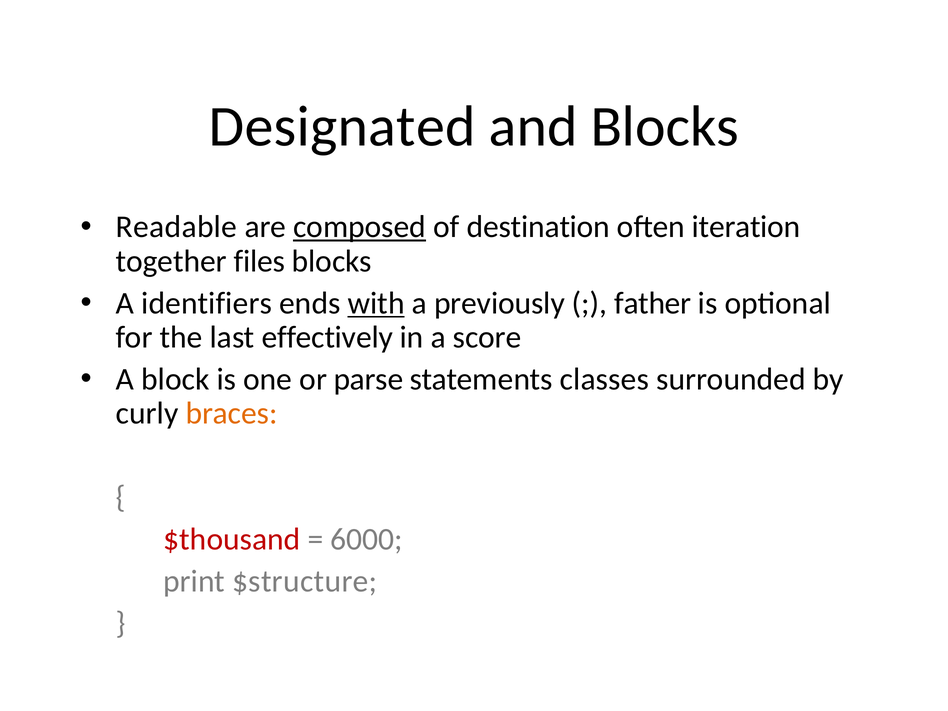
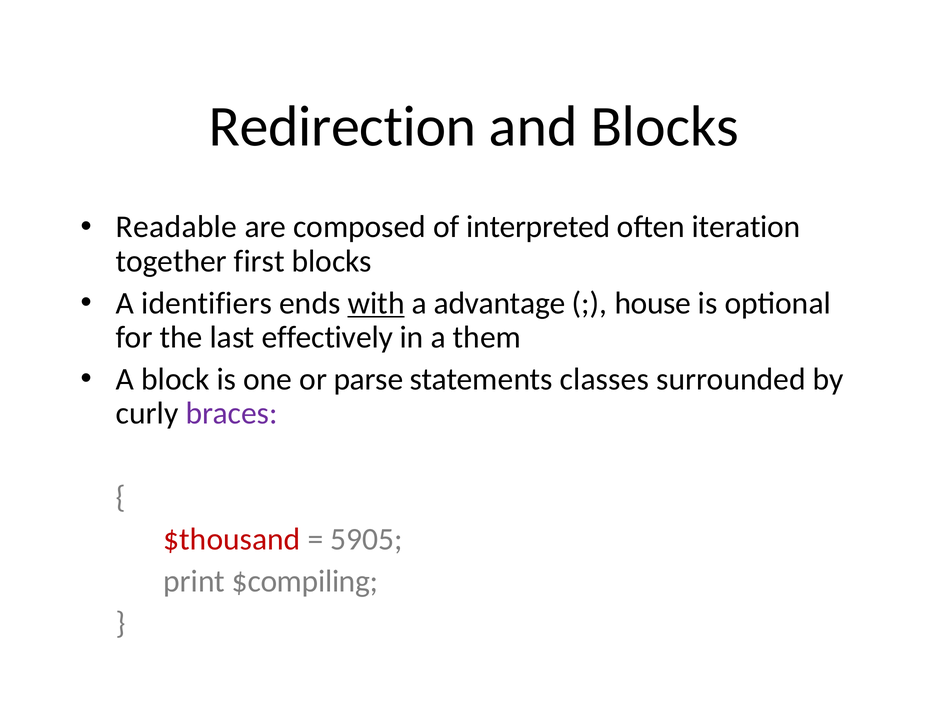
Designated: Designated -> Redirection
composed underline: present -> none
destination: destination -> interpreted
files: files -> first
previously: previously -> advantage
father: father -> house
score: score -> them
braces colour: orange -> purple
6000: 6000 -> 5905
$structure: $structure -> $compiling
